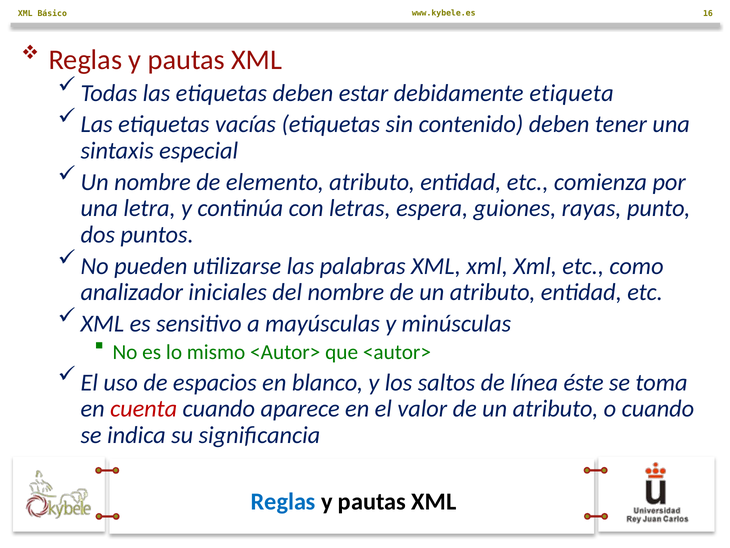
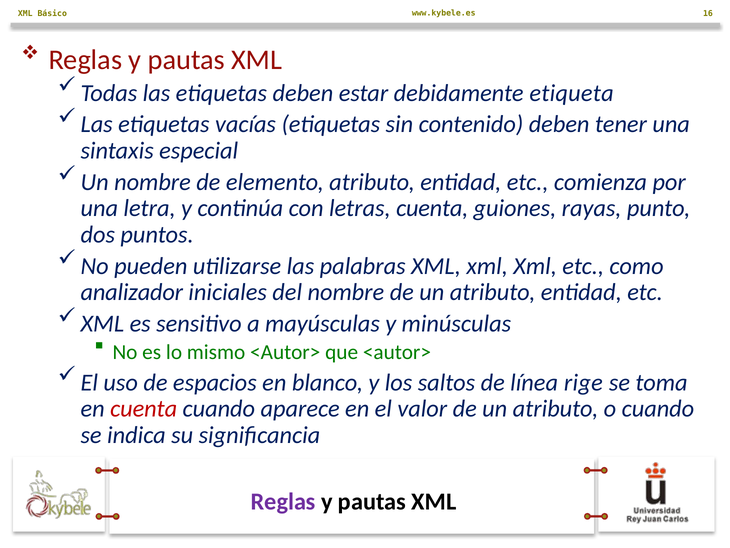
letras espera: espera -> cuenta
éste: éste -> rige
Reglas at (283, 501) colour: blue -> purple
